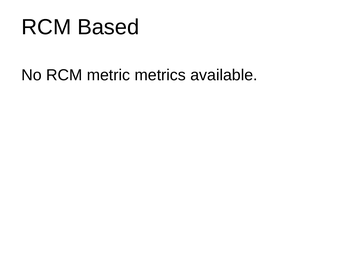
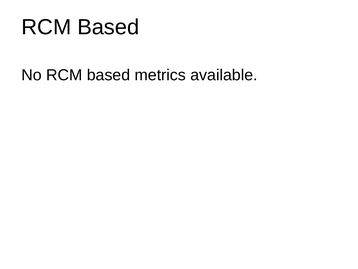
No RCM metric: metric -> based
